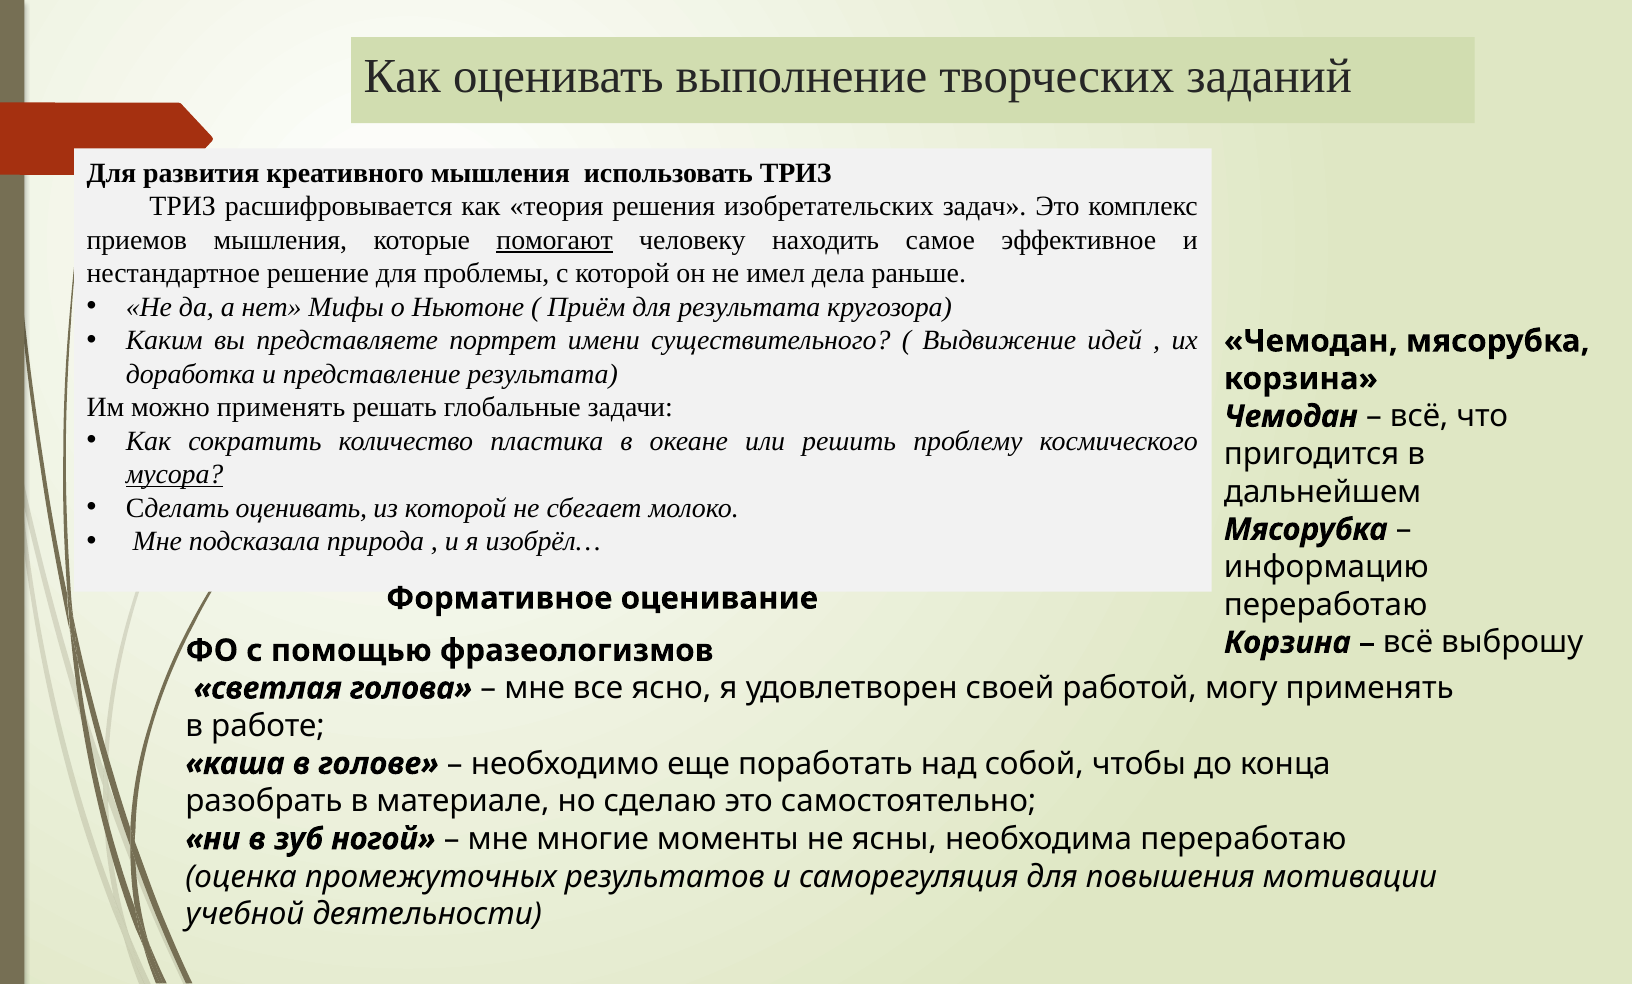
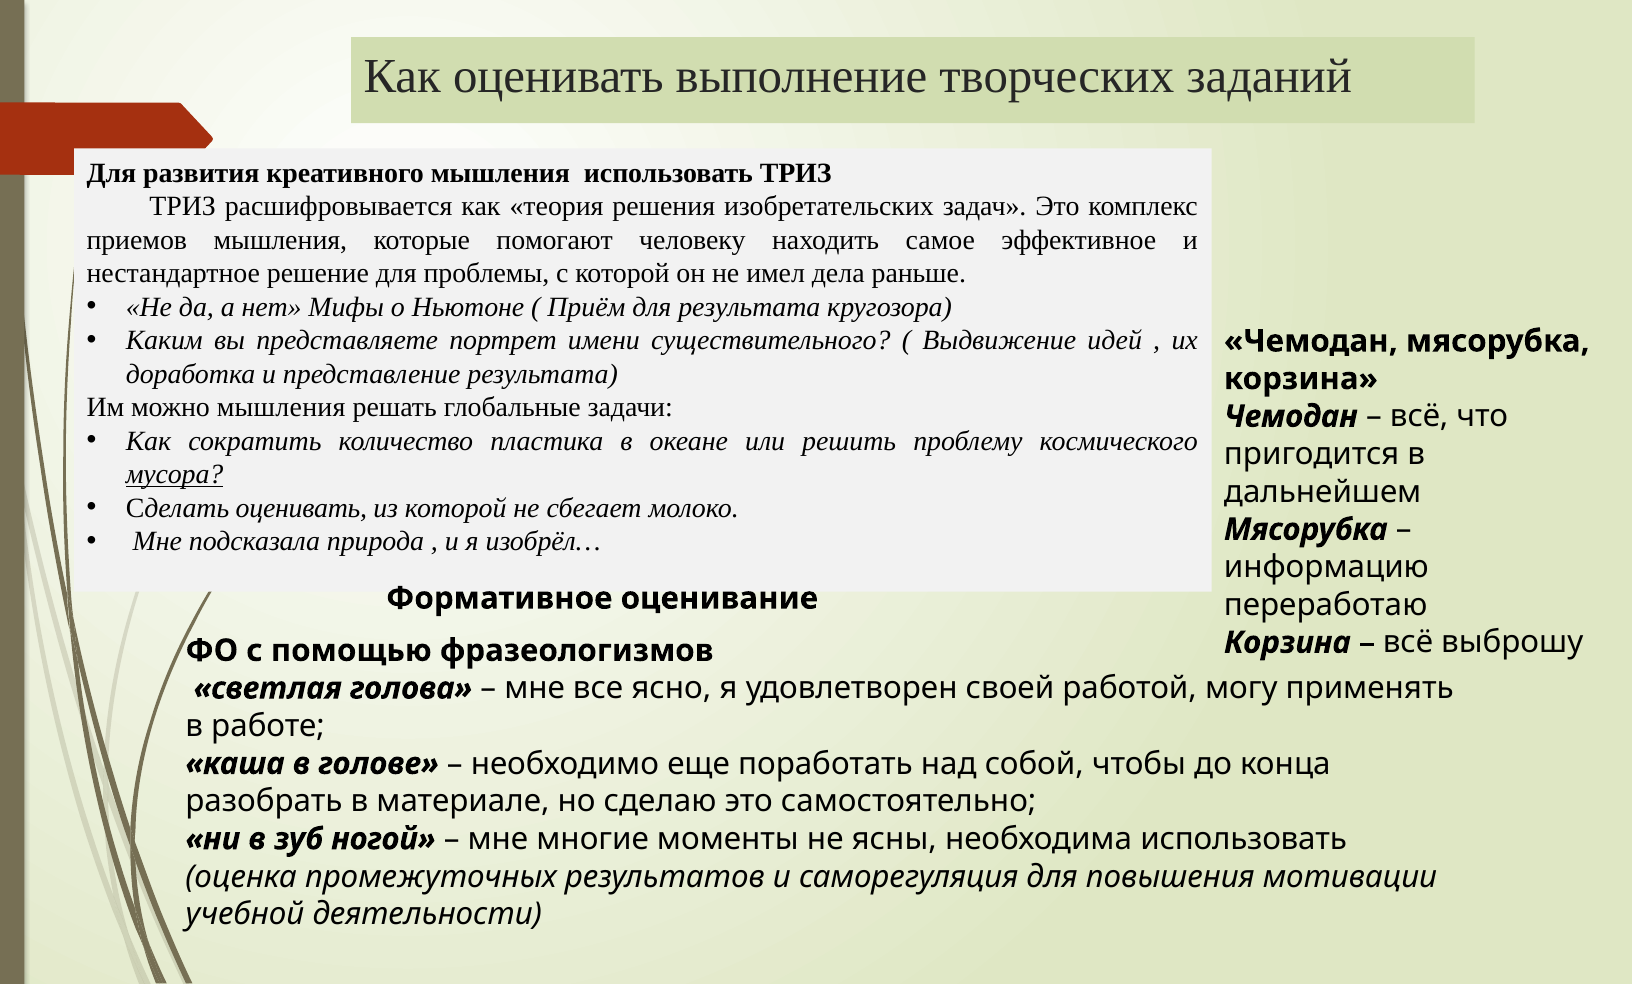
помогают underline: present -> none
можно применять: применять -> мышления
необходима переработаю: переработаю -> использовать
